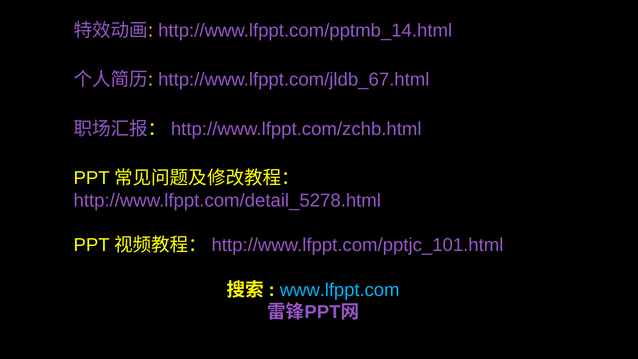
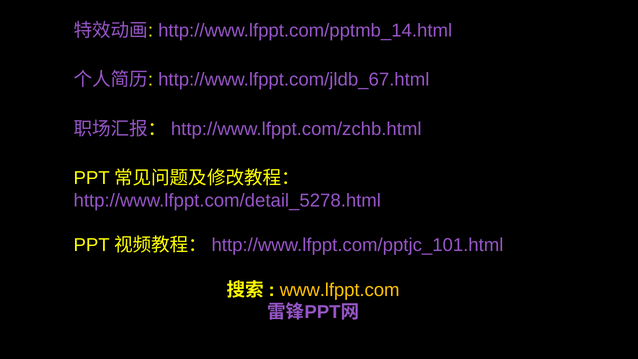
www.lfppt.com colour: light blue -> yellow
